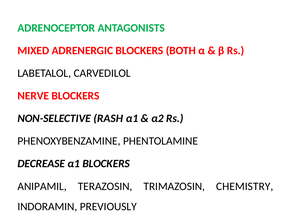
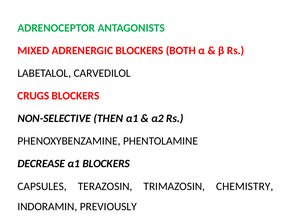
NERVE: NERVE -> CRUGS
RASH: RASH -> THEN
ANIPAMIL: ANIPAMIL -> CAPSULES
